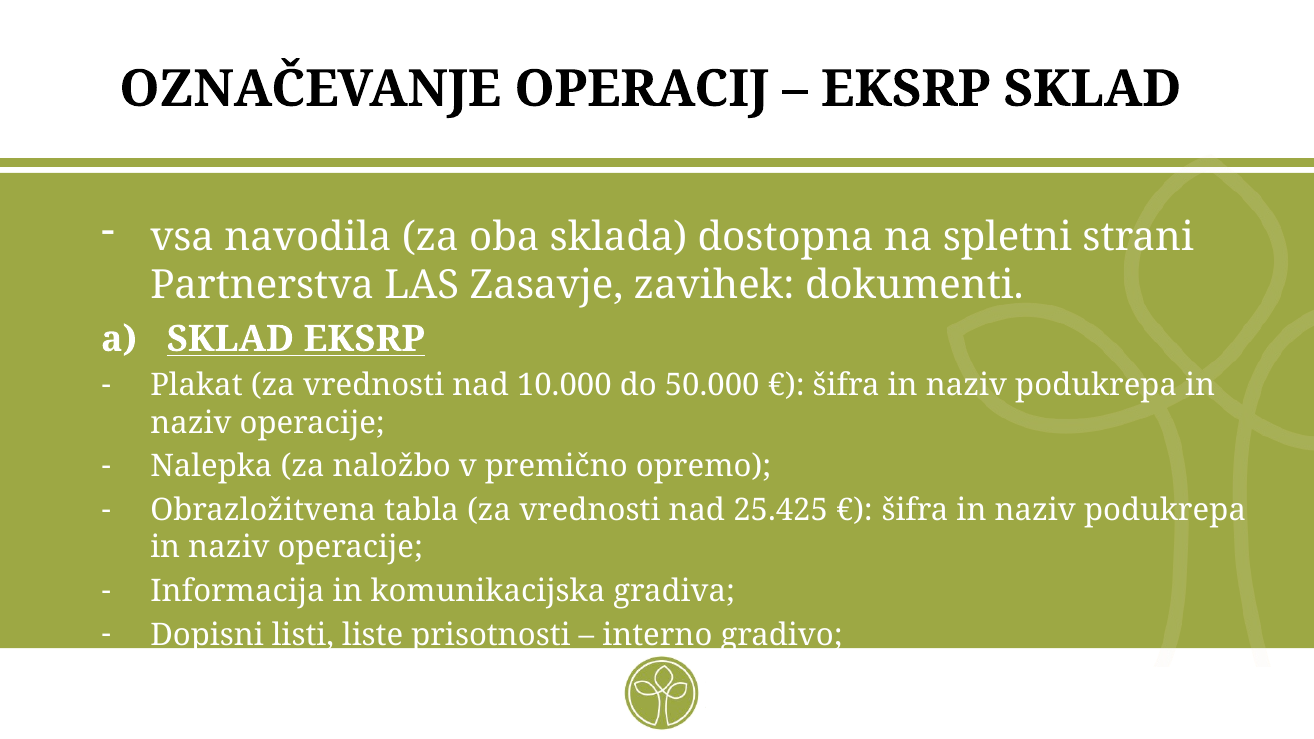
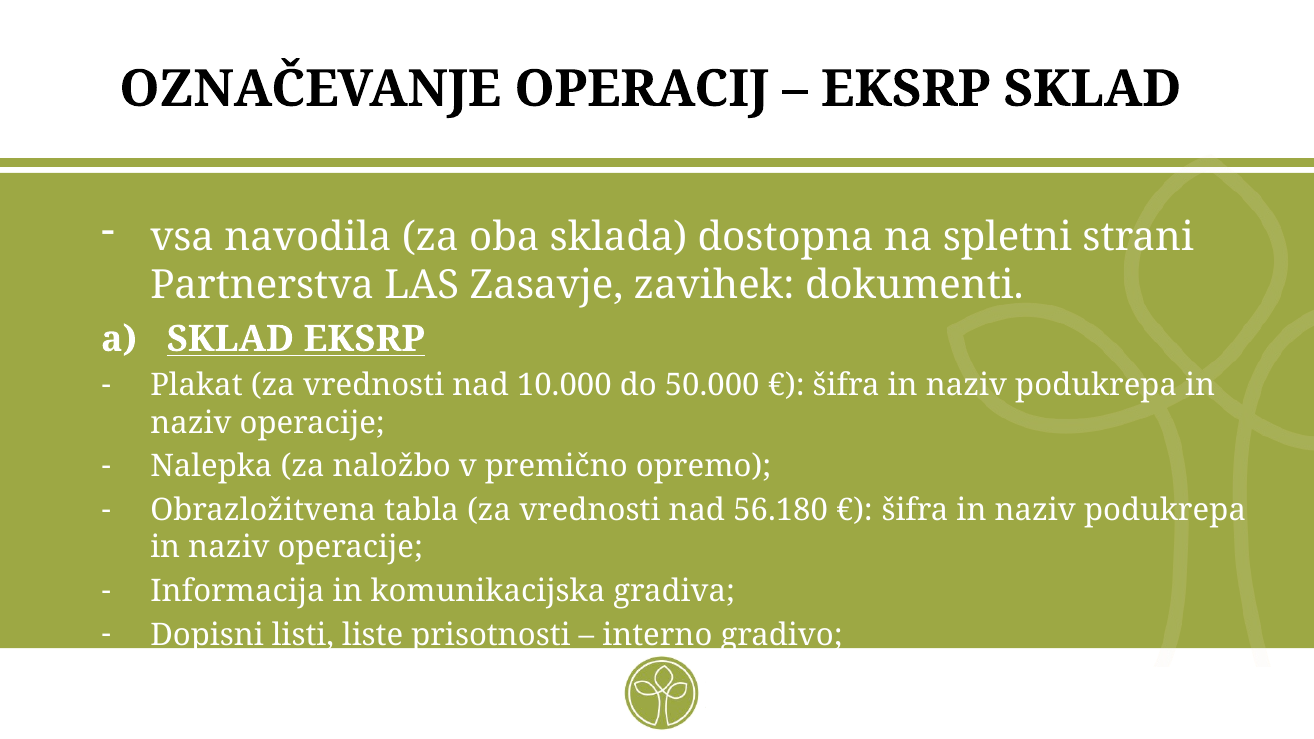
25.425: 25.425 -> 56.180
